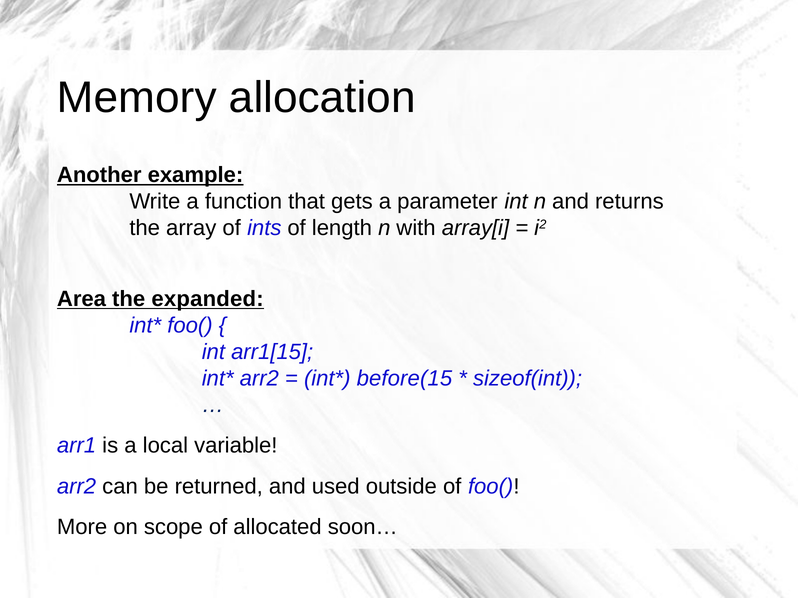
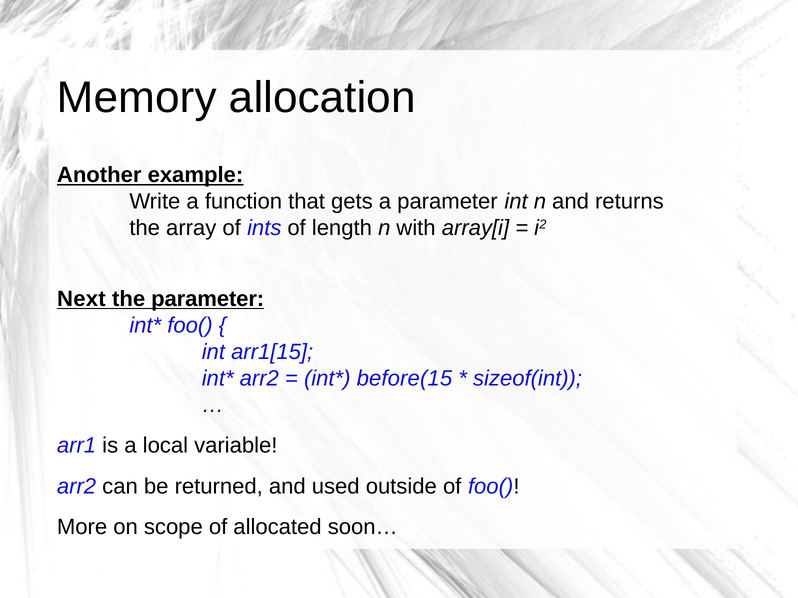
Area: Area -> Next
the expanded: expanded -> parameter
